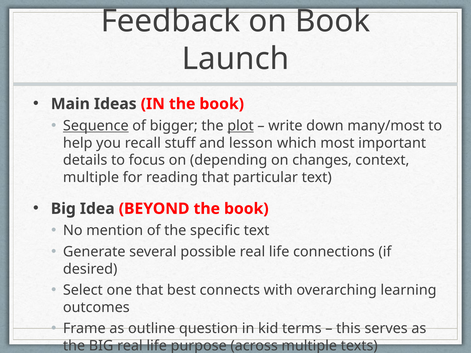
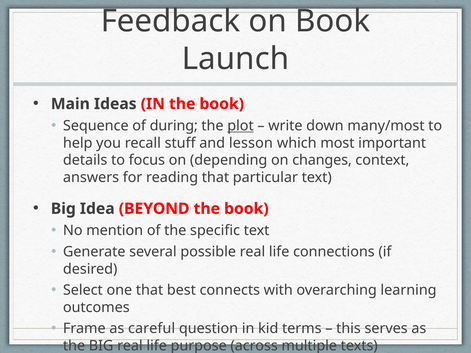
Sequence underline: present -> none
bigger: bigger -> during
multiple at (91, 178): multiple -> answers
outline: outline -> careful
